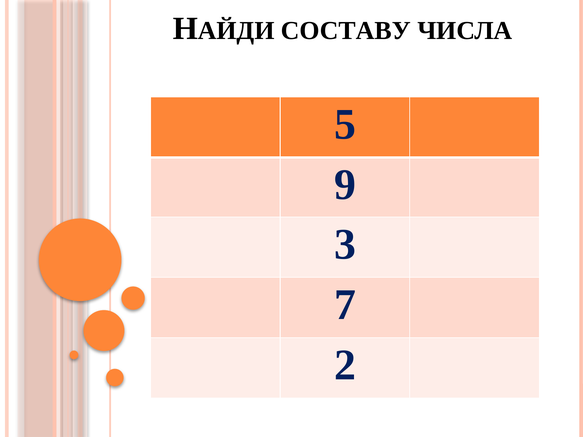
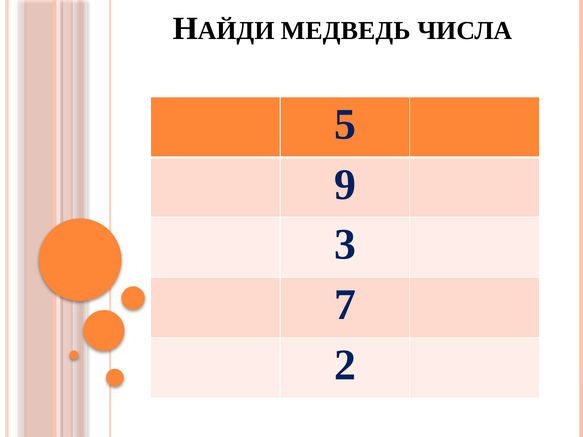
СОСТАВУ: СОСТАВУ -> МЕДВЕДЬ
